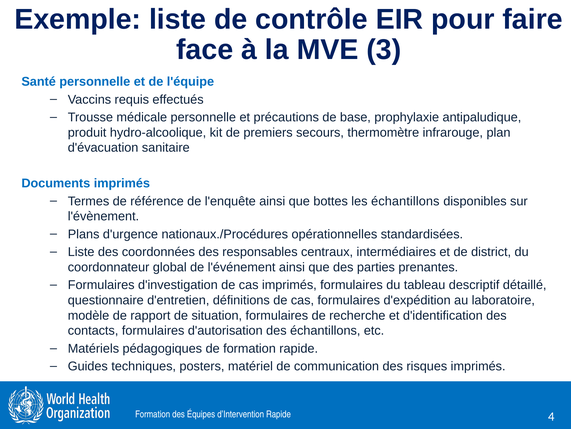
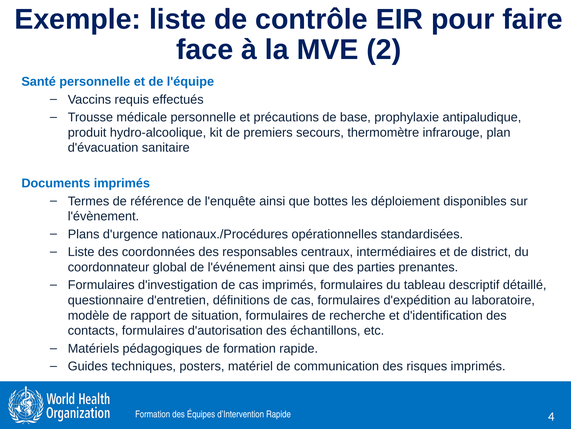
3: 3 -> 2
les échantillons: échantillons -> déploiement
